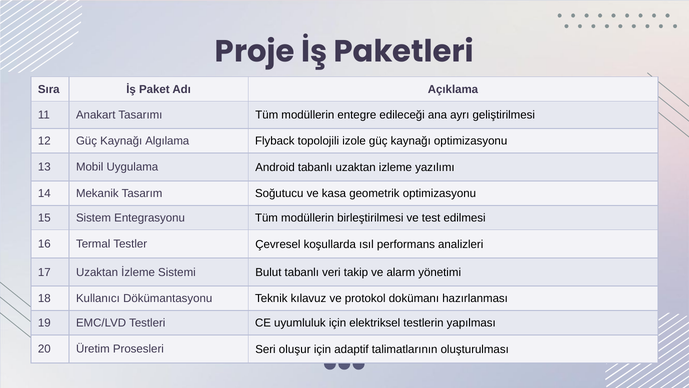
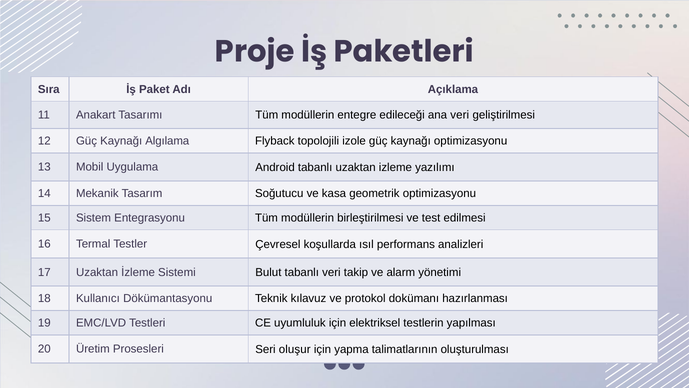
ana ayrı: ayrı -> veri
adaptif: adaptif -> yapma
